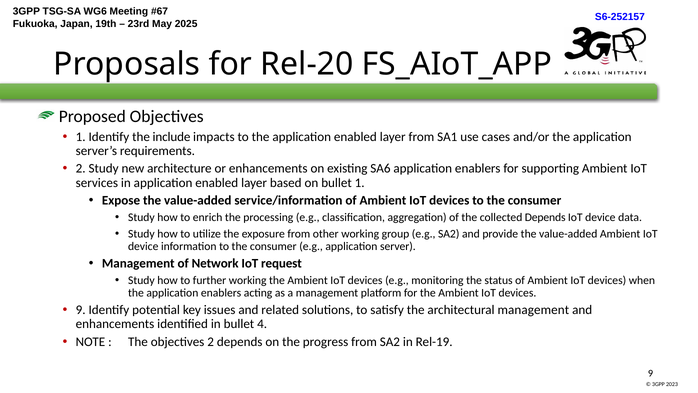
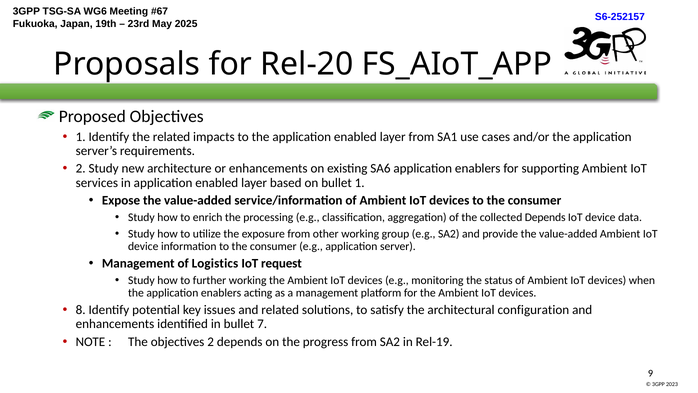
the include: include -> related
Network: Network -> Logistics
9 at (81, 310): 9 -> 8
architectural management: management -> configuration
4: 4 -> 7
